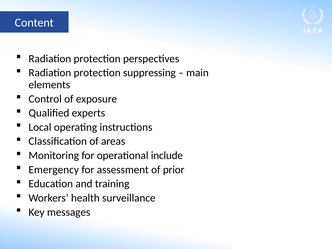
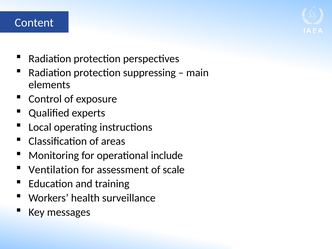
Emergency: Emergency -> Ventilation
prior: prior -> scale
